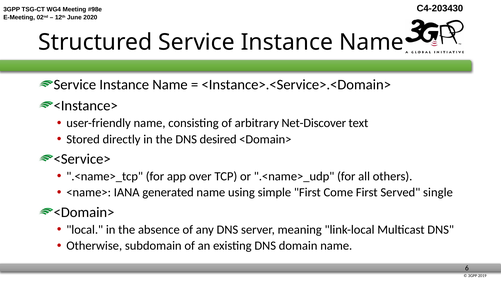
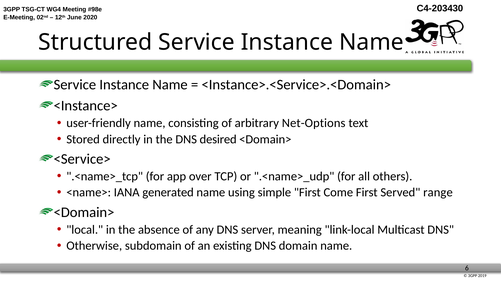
Net-Discover: Net-Discover -> Net-Options
single: single -> range
